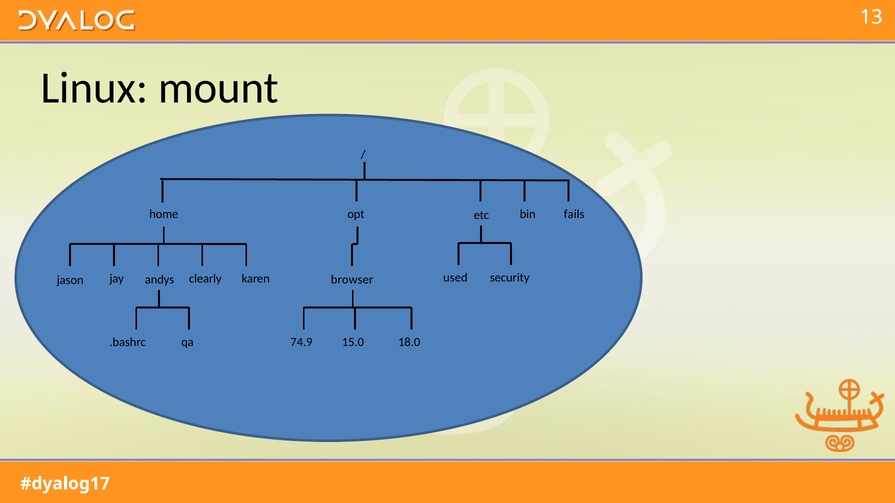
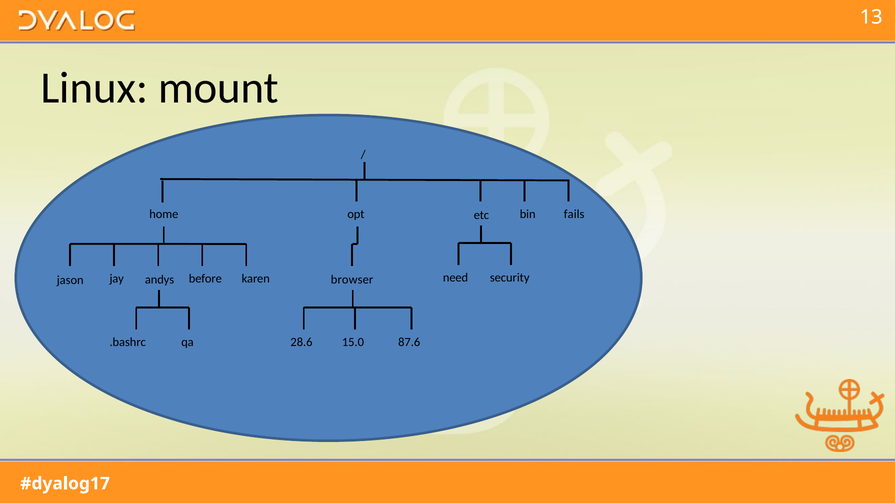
used: used -> need
clearly: clearly -> before
18.0: 18.0 -> 87.6
74.9: 74.9 -> 28.6
